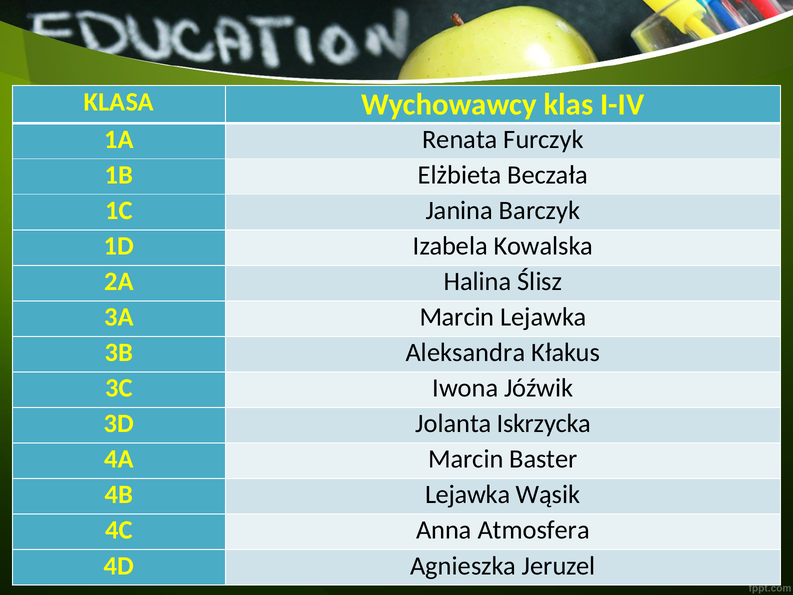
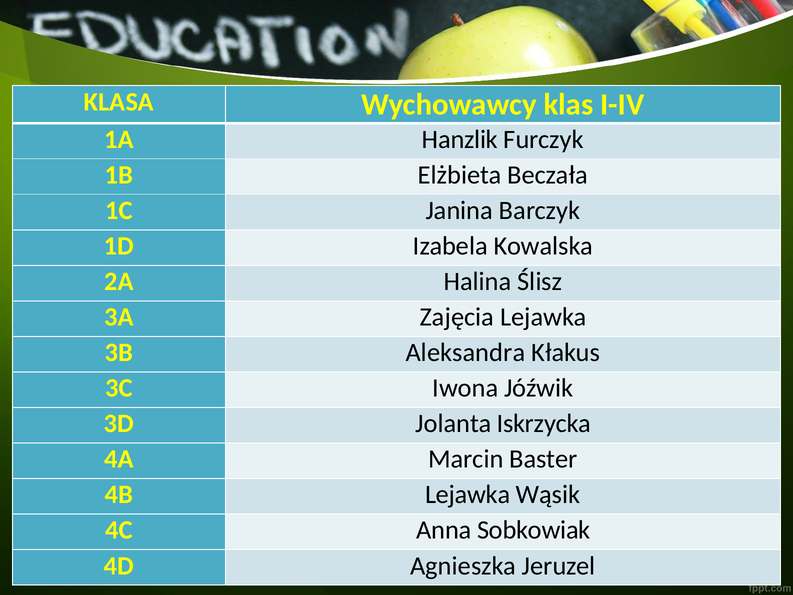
Renata: Renata -> Hanzlik
3A Marcin: Marcin -> Zajęcia
Atmosfera: Atmosfera -> Sobkowiak
